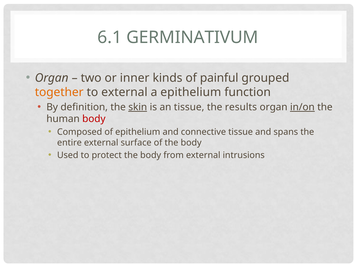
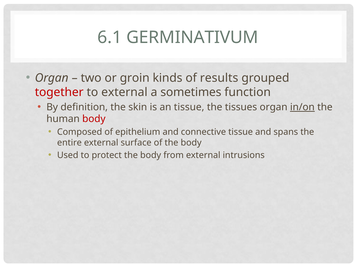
inner: inner -> groin
painful: painful -> results
together colour: orange -> red
a epithelium: epithelium -> sometimes
skin underline: present -> none
results: results -> tissues
